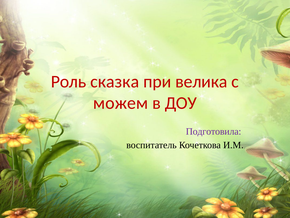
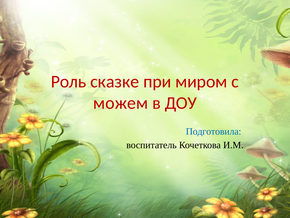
сказка: сказка -> сказке
велика: велика -> миром
Подготовила colour: purple -> blue
